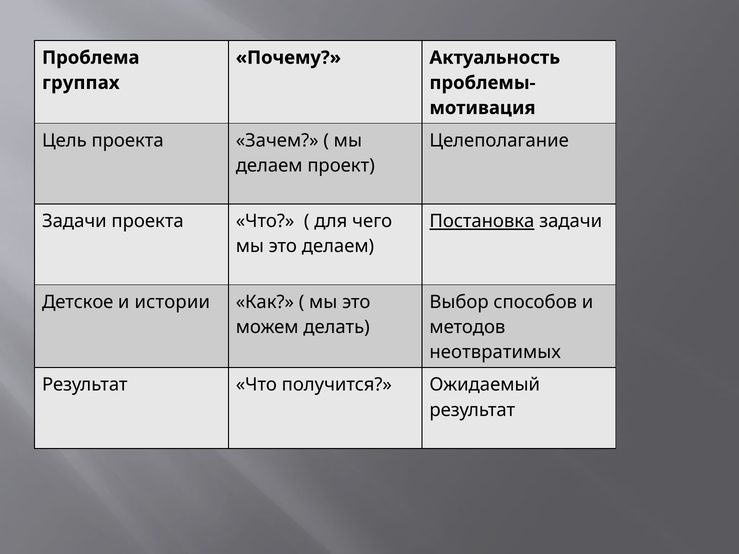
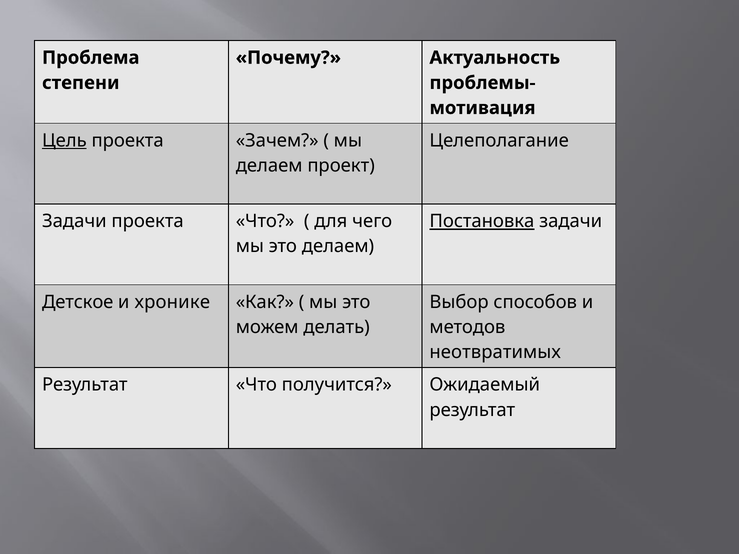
группах: группах -> степени
Цель underline: none -> present
истории: истории -> хронике
